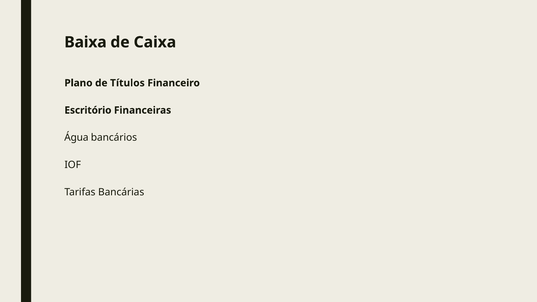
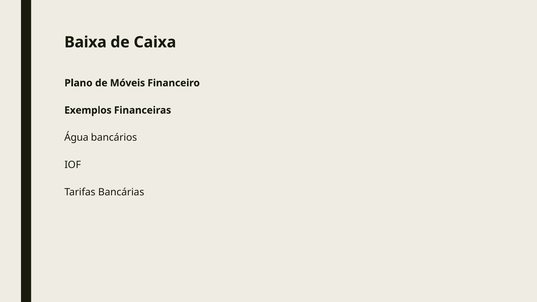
Títulos: Títulos -> Móveis
Escritório: Escritório -> Exemplos
